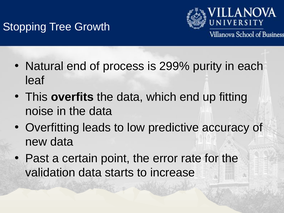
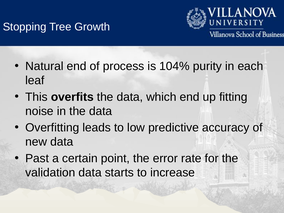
299%: 299% -> 104%
